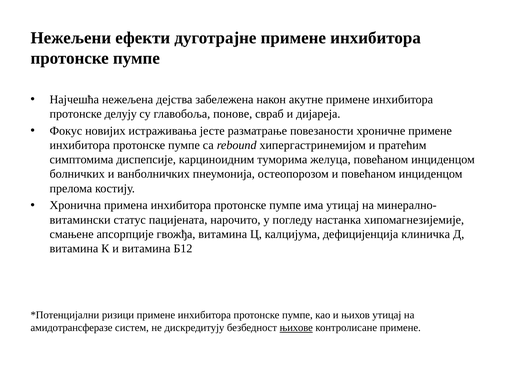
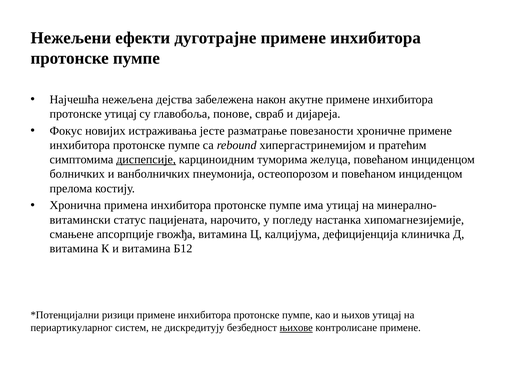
протонске делују: делују -> утицај
диспепсије underline: none -> present
амидотрансферазе: амидотрансферазе -> периартикуларног
